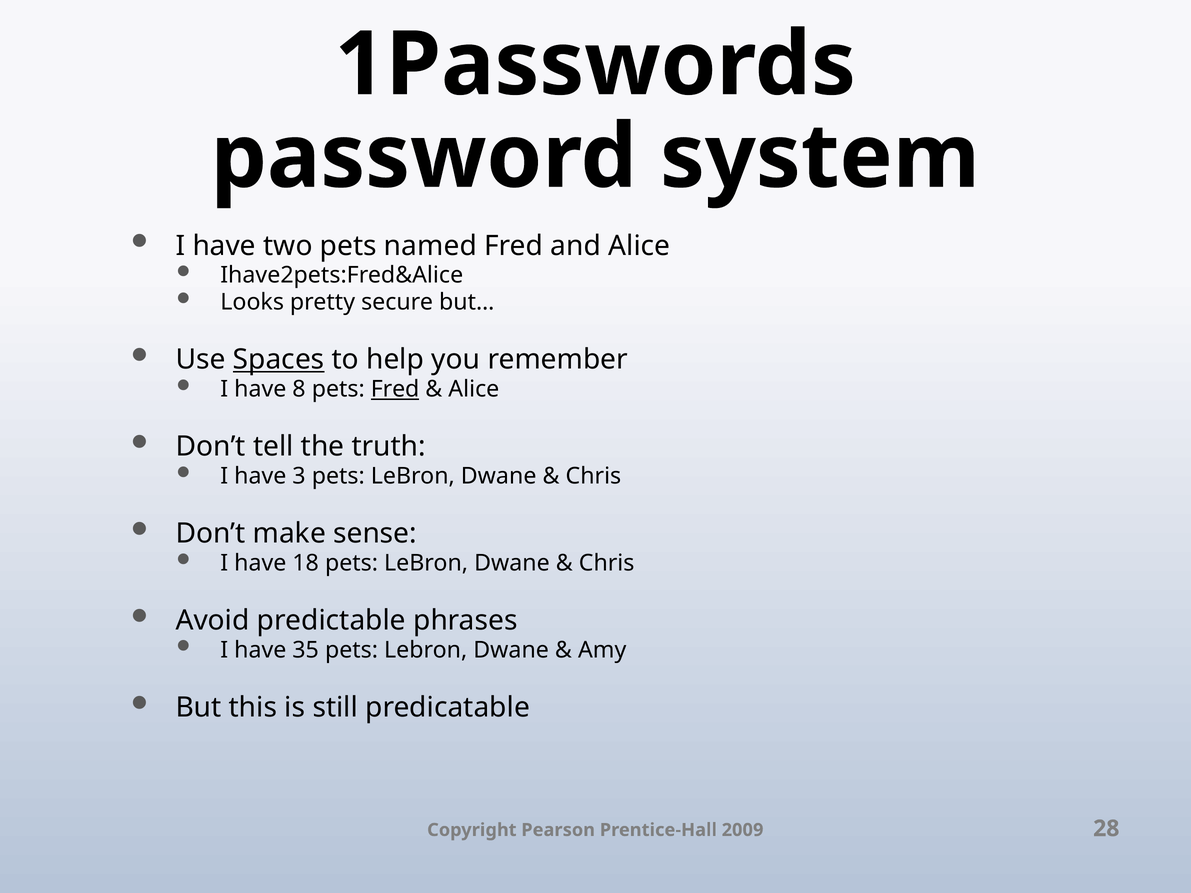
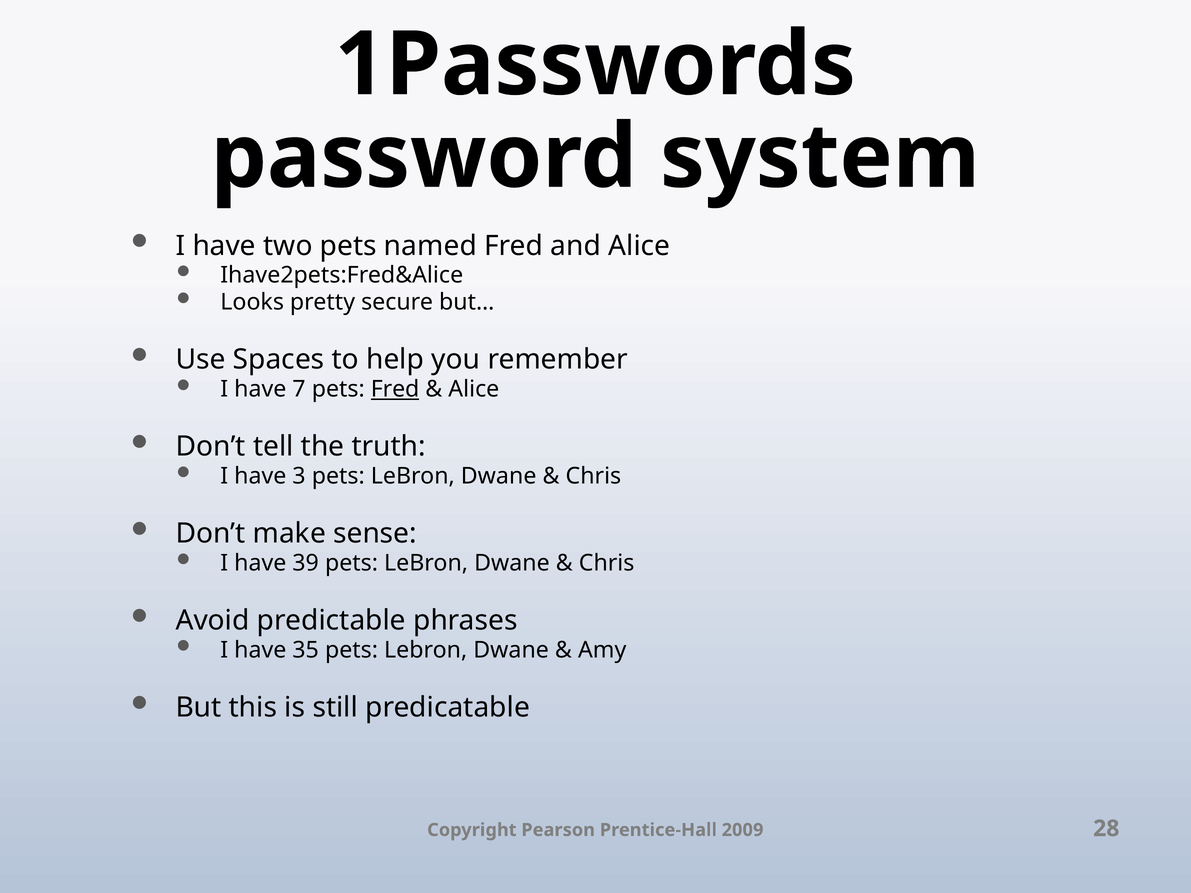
Spaces underline: present -> none
8: 8 -> 7
18: 18 -> 39
